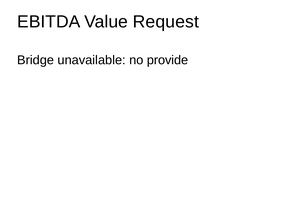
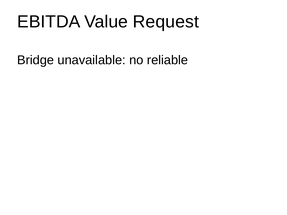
provide: provide -> reliable
